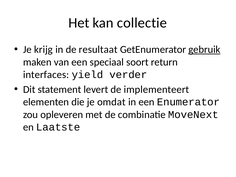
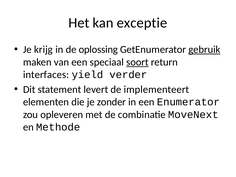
collectie: collectie -> exceptie
resultaat: resultaat -> oplossing
soort underline: none -> present
omdat: omdat -> zonder
Laatste: Laatste -> Methode
